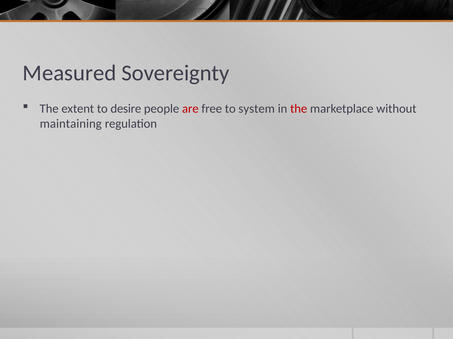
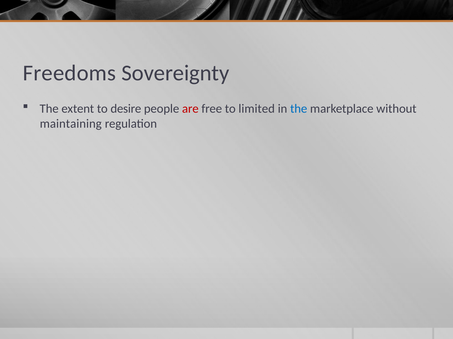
Measured: Measured -> Freedoms
system: system -> limited
the at (299, 109) colour: red -> blue
